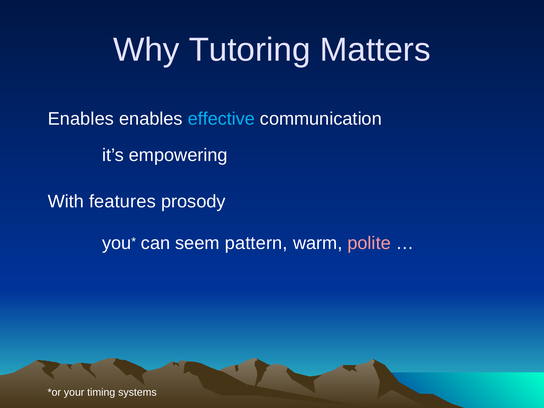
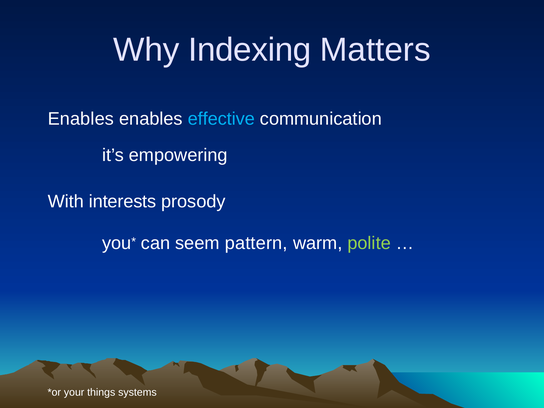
Tutoring: Tutoring -> Indexing
features: features -> interests
polite colour: pink -> light green
timing: timing -> things
